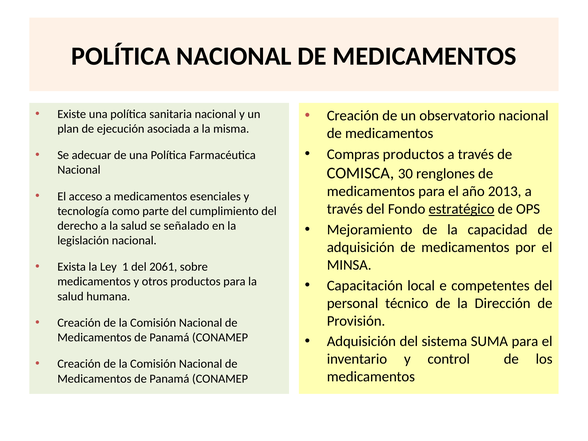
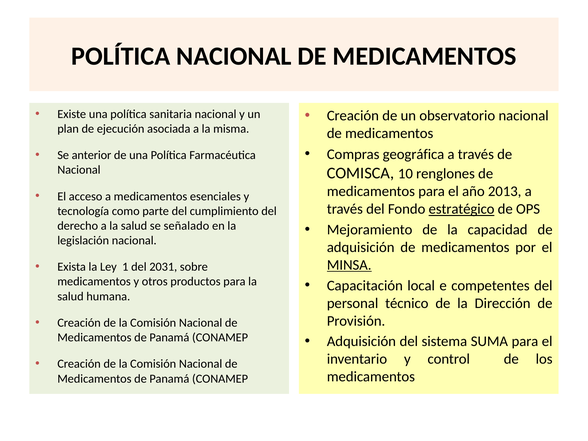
Compras productos: productos -> geográfica
adecuar: adecuar -> anterior
30: 30 -> 10
MINSA underline: none -> present
2061: 2061 -> 2031
